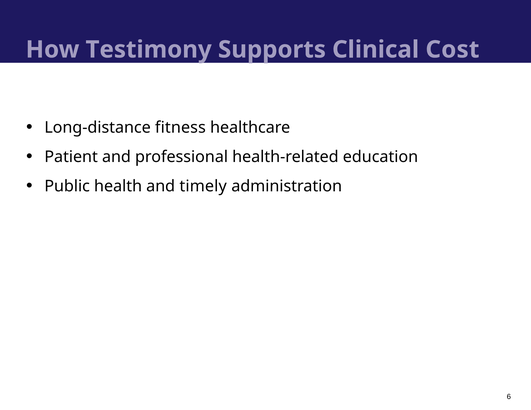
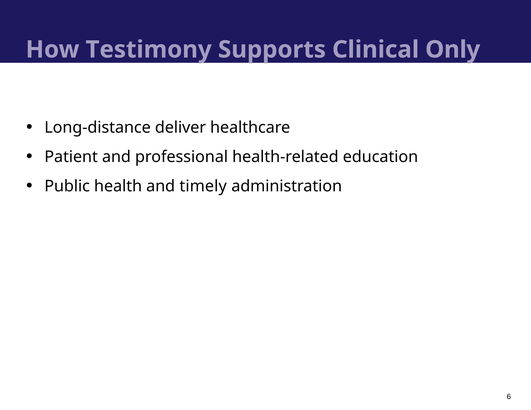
Cost: Cost -> Only
fitness: fitness -> deliver
